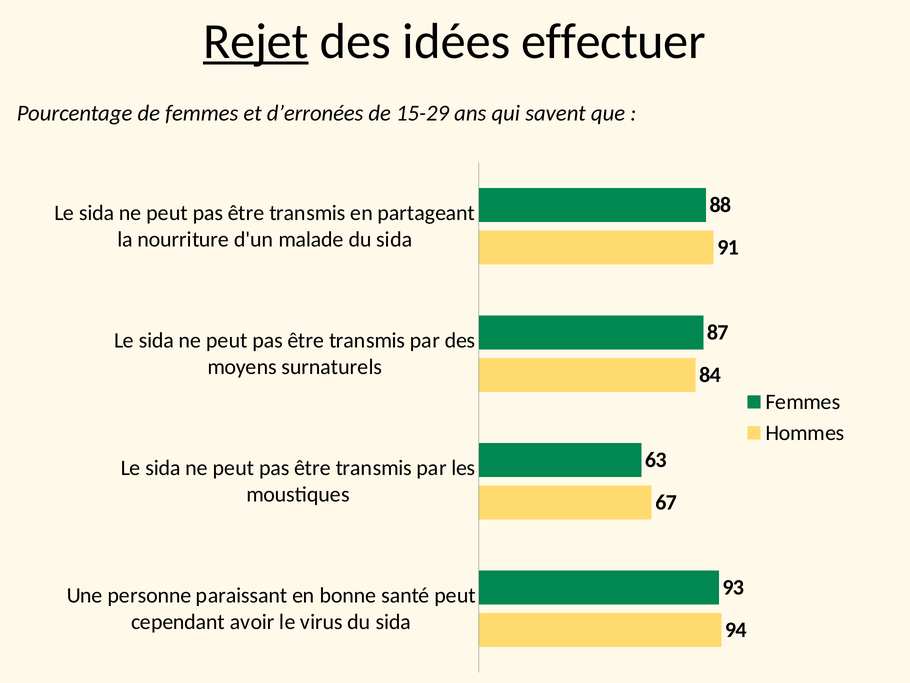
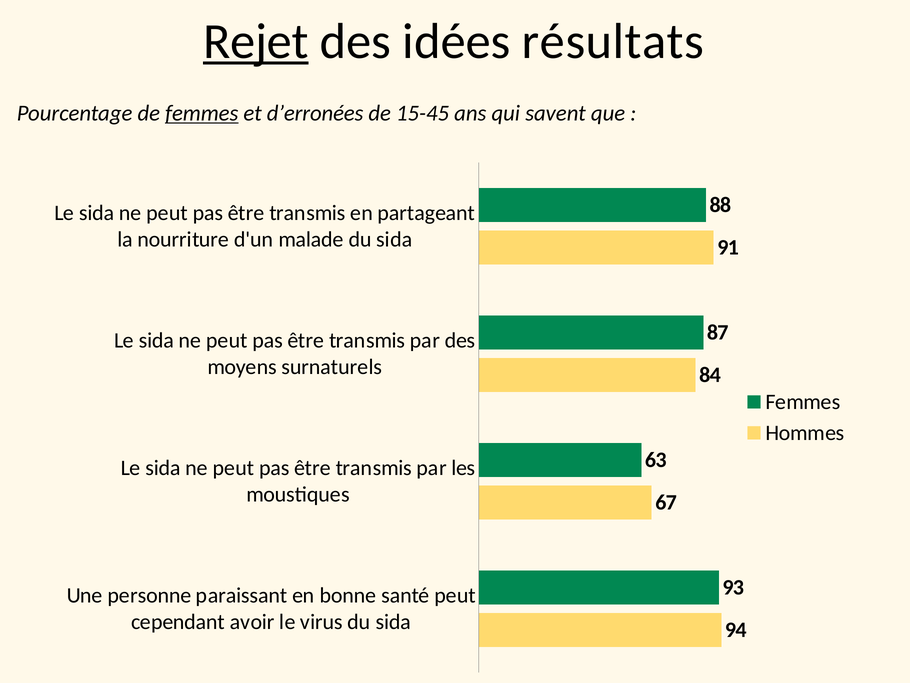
effectuer: effectuer -> résultats
femmes at (202, 113) underline: none -> present
15-29: 15-29 -> 15-45
